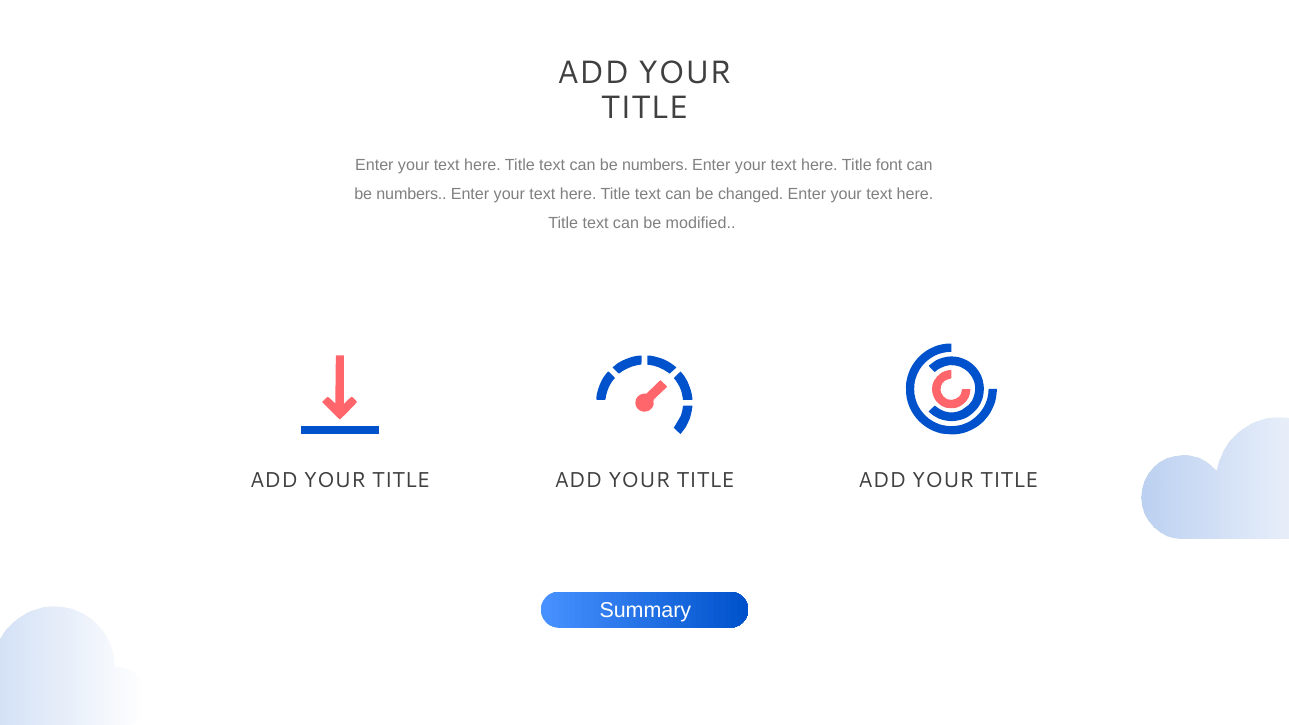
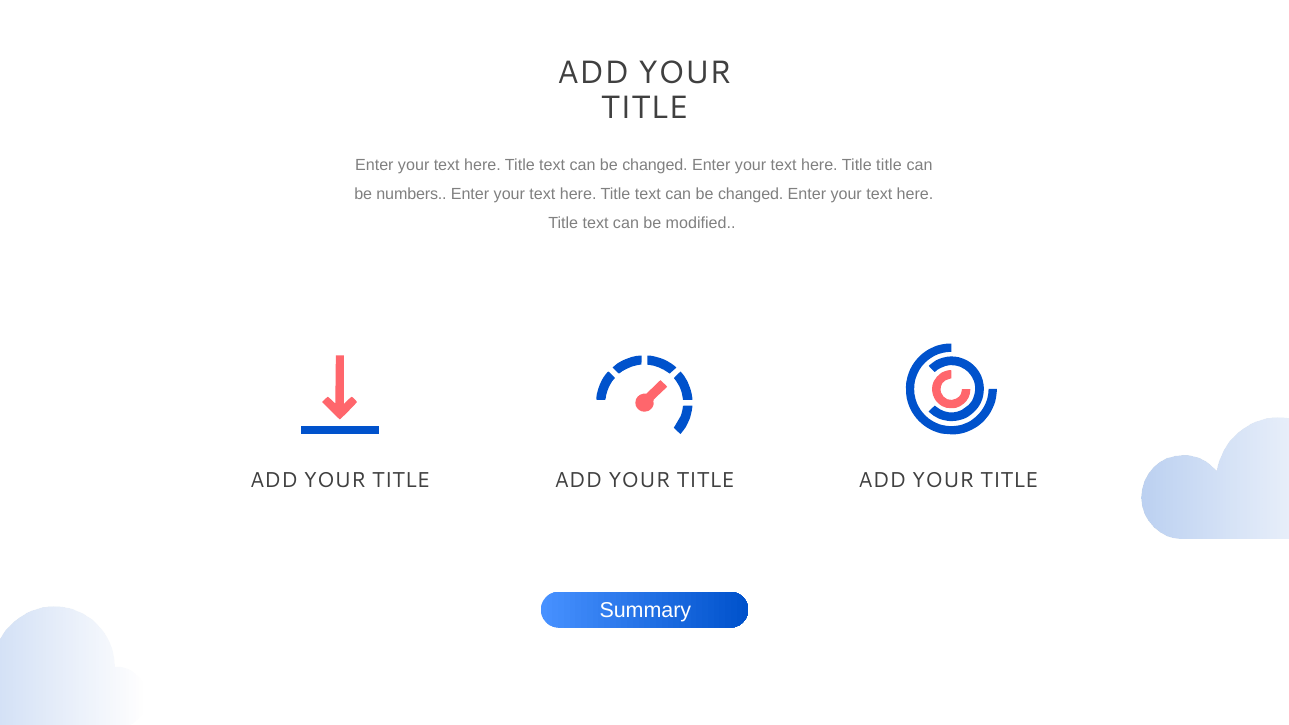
numbers at (655, 165): numbers -> changed
Title font: font -> title
